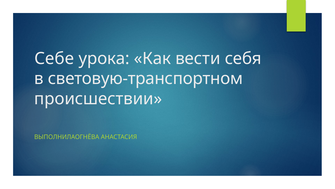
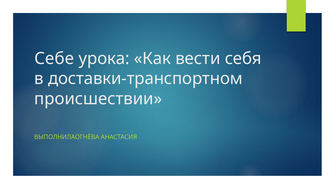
световую-транспортном: световую-транспортном -> доставки-транспортном
